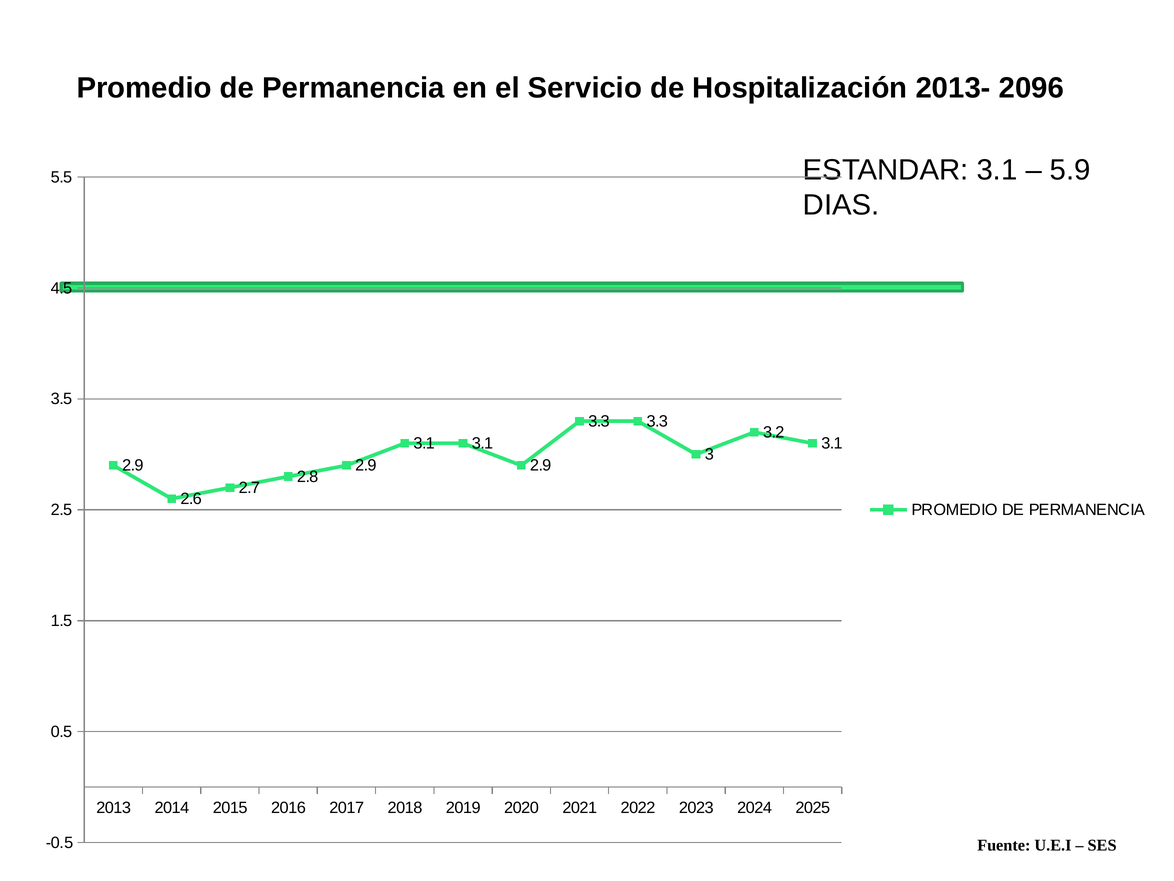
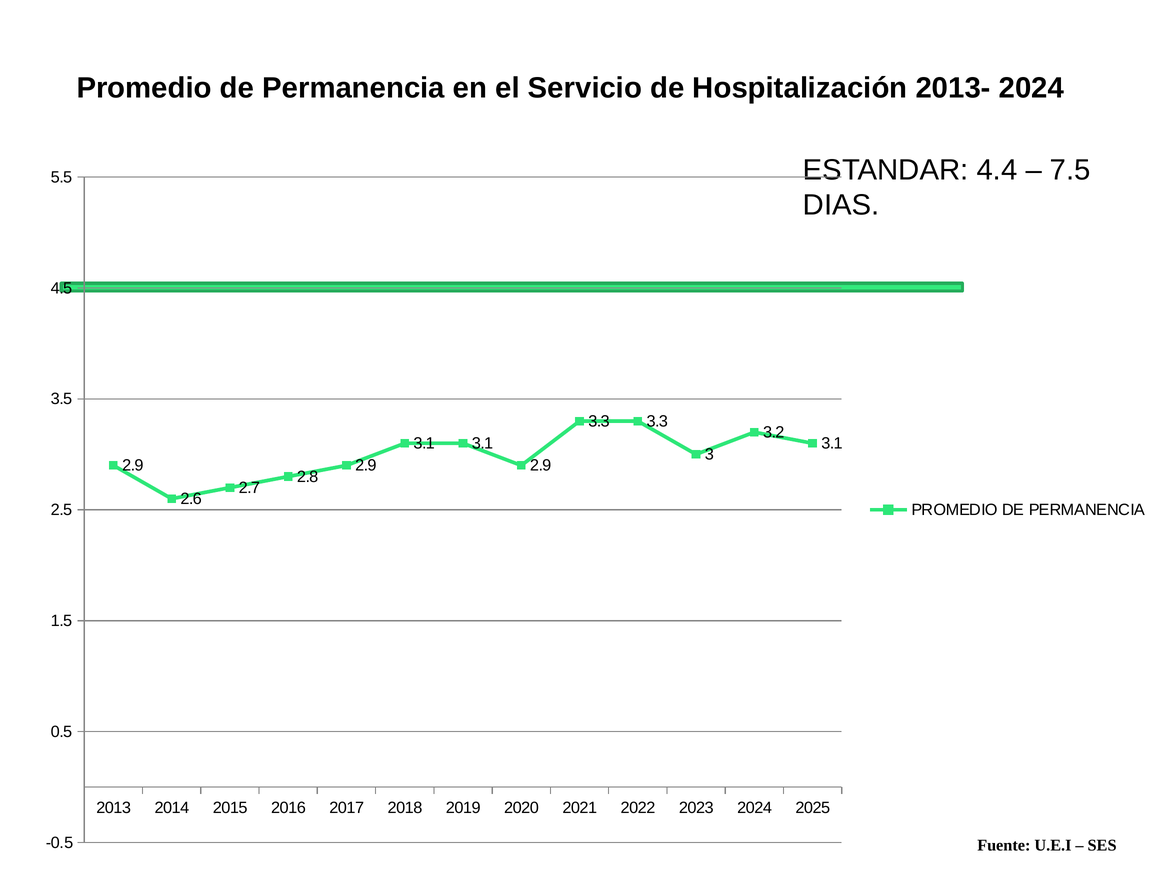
2013- 2096: 2096 -> 2024
ESTANDAR 3.1: 3.1 -> 4.4
5.9: 5.9 -> 7.5
